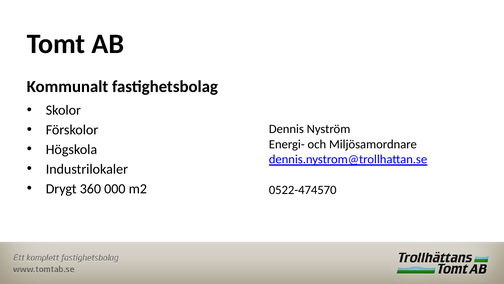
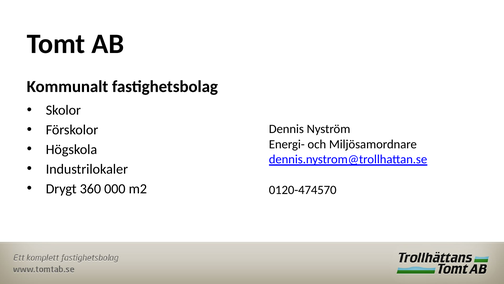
0522-474570: 0522-474570 -> 0120-474570
